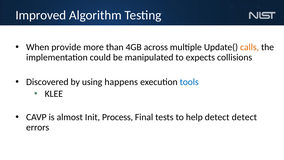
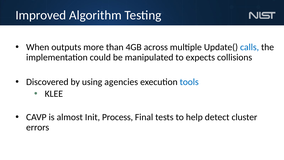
provide: provide -> outputs
calls colour: orange -> blue
happens: happens -> agencies
detect detect: detect -> cluster
